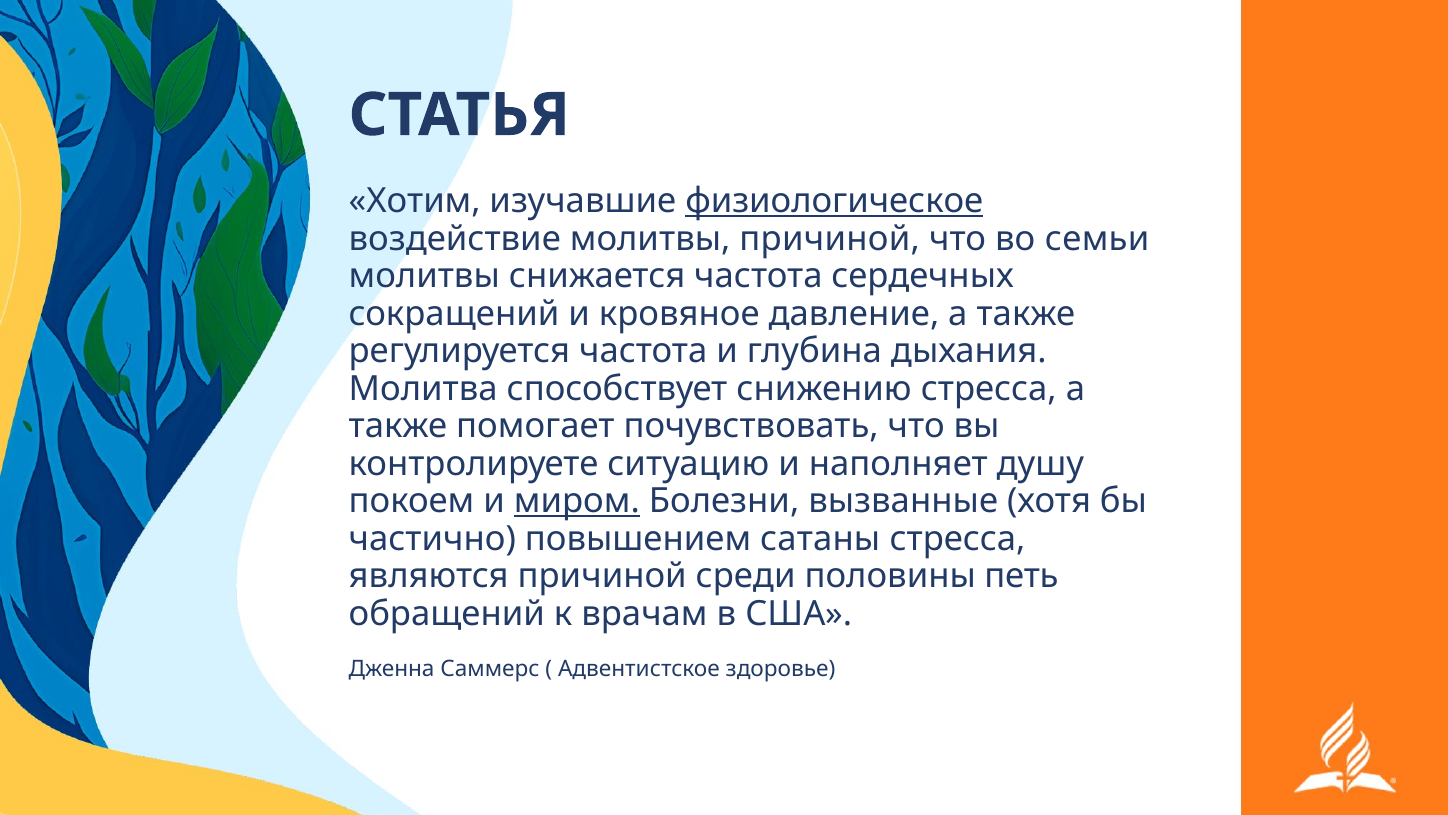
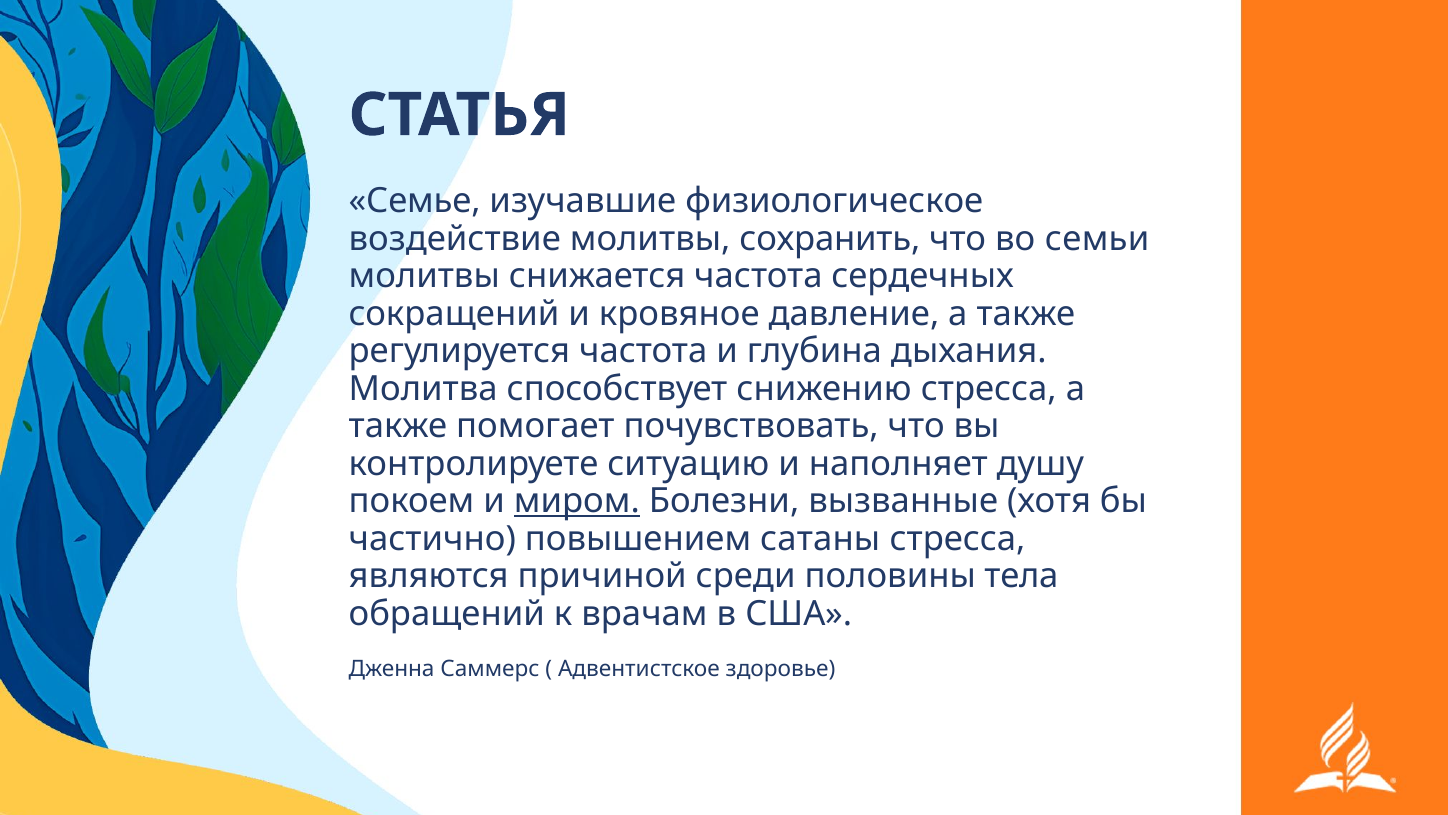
Хотим: Хотим -> Семье
физиологическое underline: present -> none
молитвы причиной: причиной -> сохранить
петь: петь -> тела
